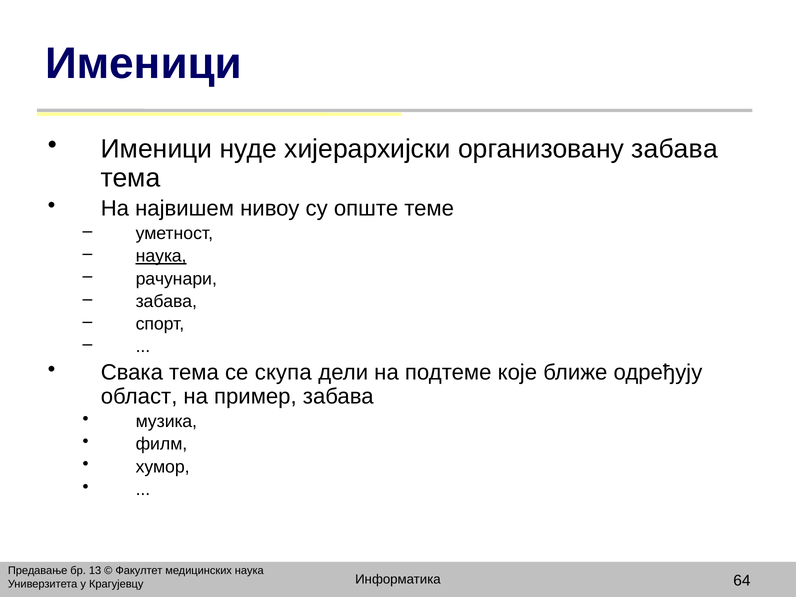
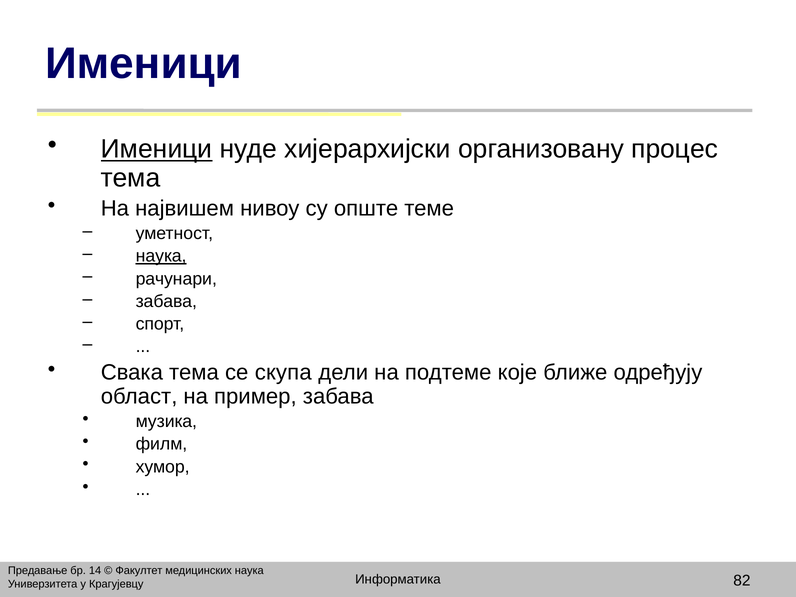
Именици at (157, 149) underline: none -> present
организовану забава: забава -> процес
13: 13 -> 14
64: 64 -> 82
